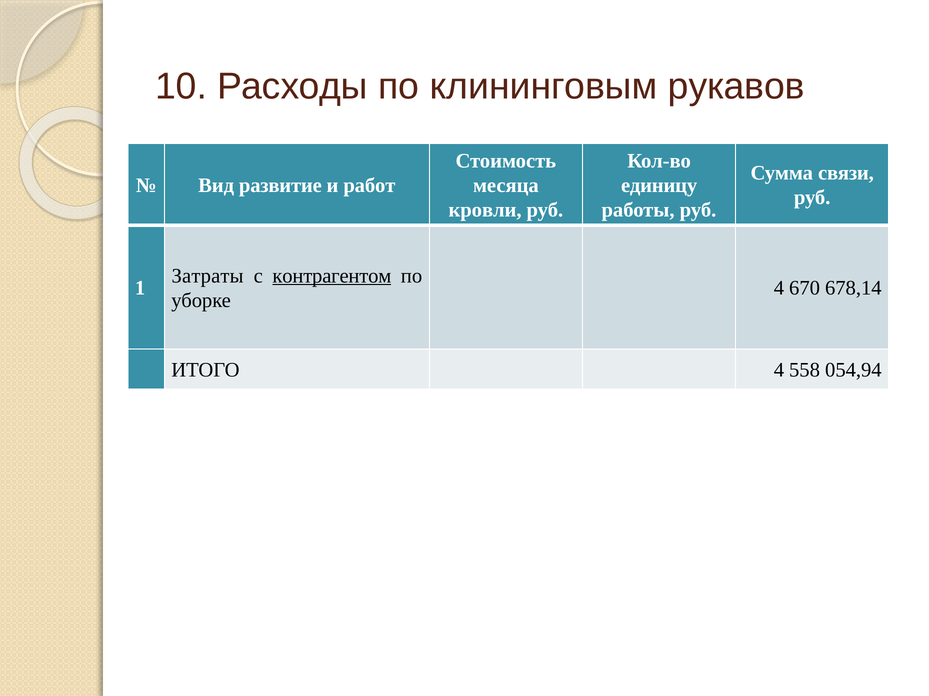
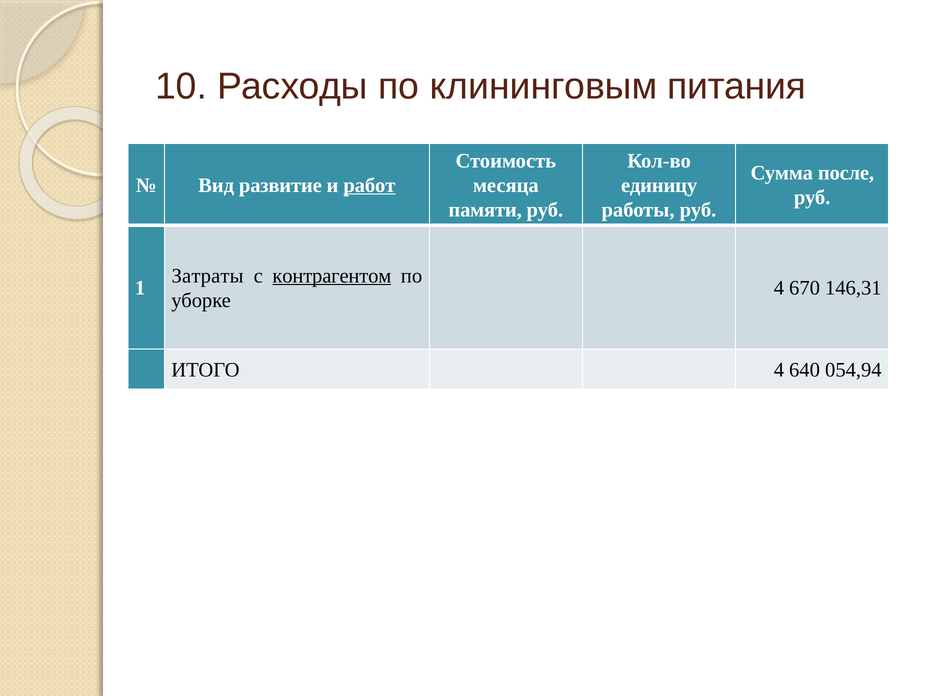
рукавов: рукавов -> питания
связи: связи -> после
работ underline: none -> present
кровли: кровли -> памяти
678,14: 678,14 -> 146,31
558: 558 -> 640
